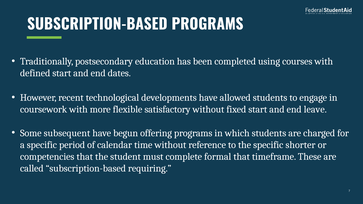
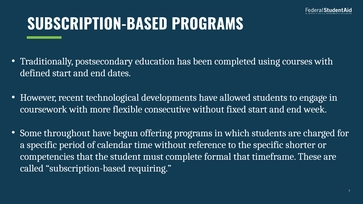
satisfactory: satisfactory -> consecutive
leave: leave -> week
subsequent: subsequent -> throughout
